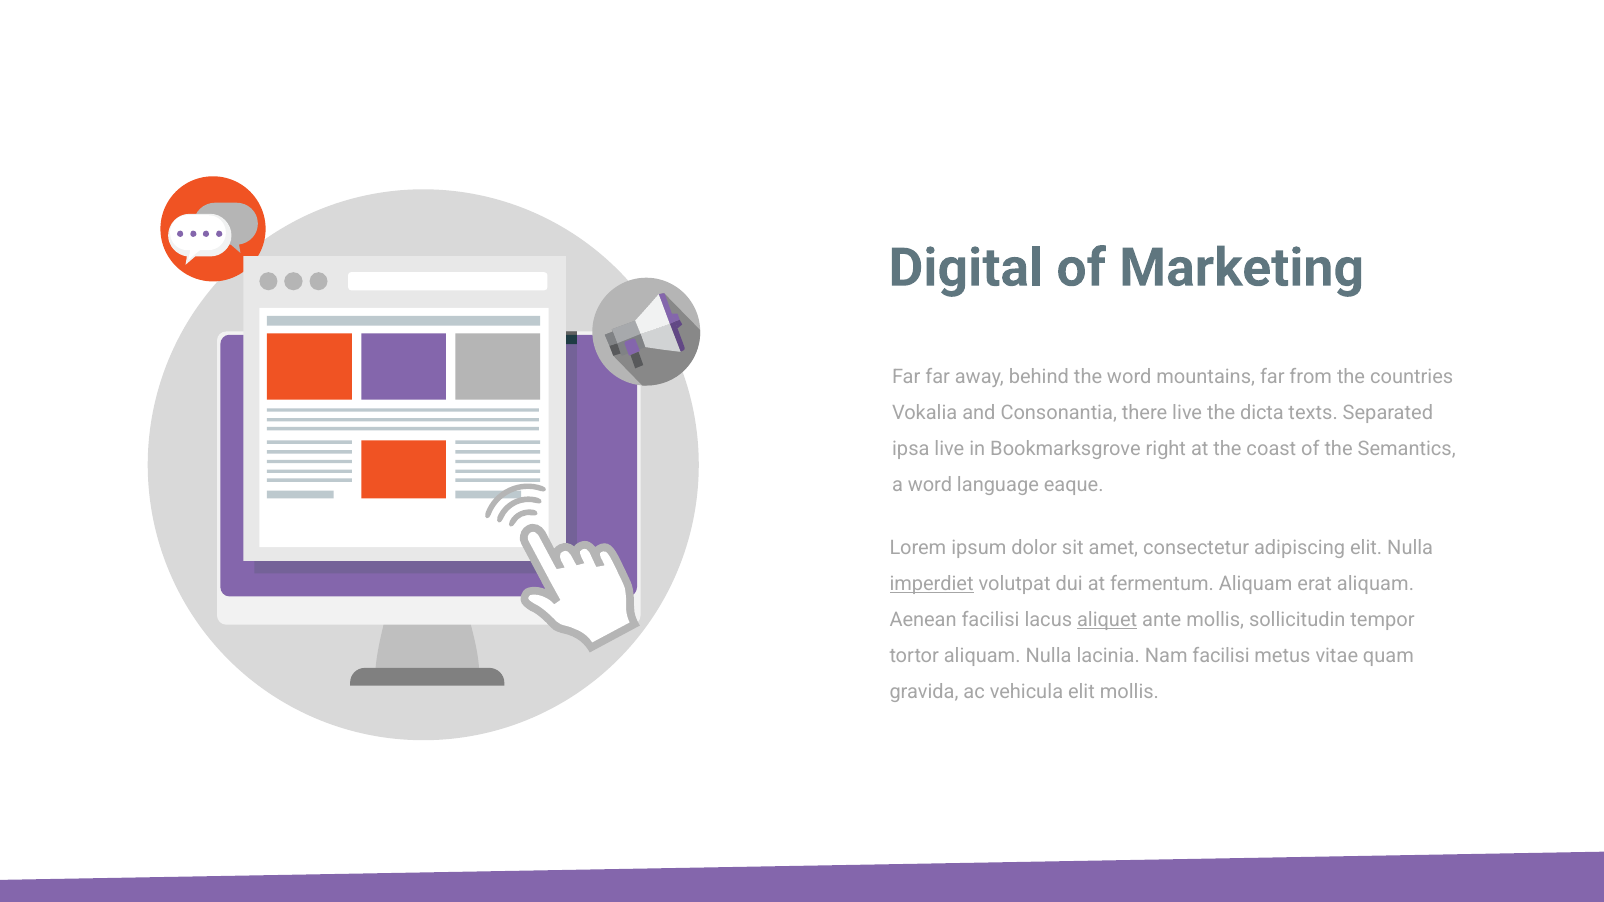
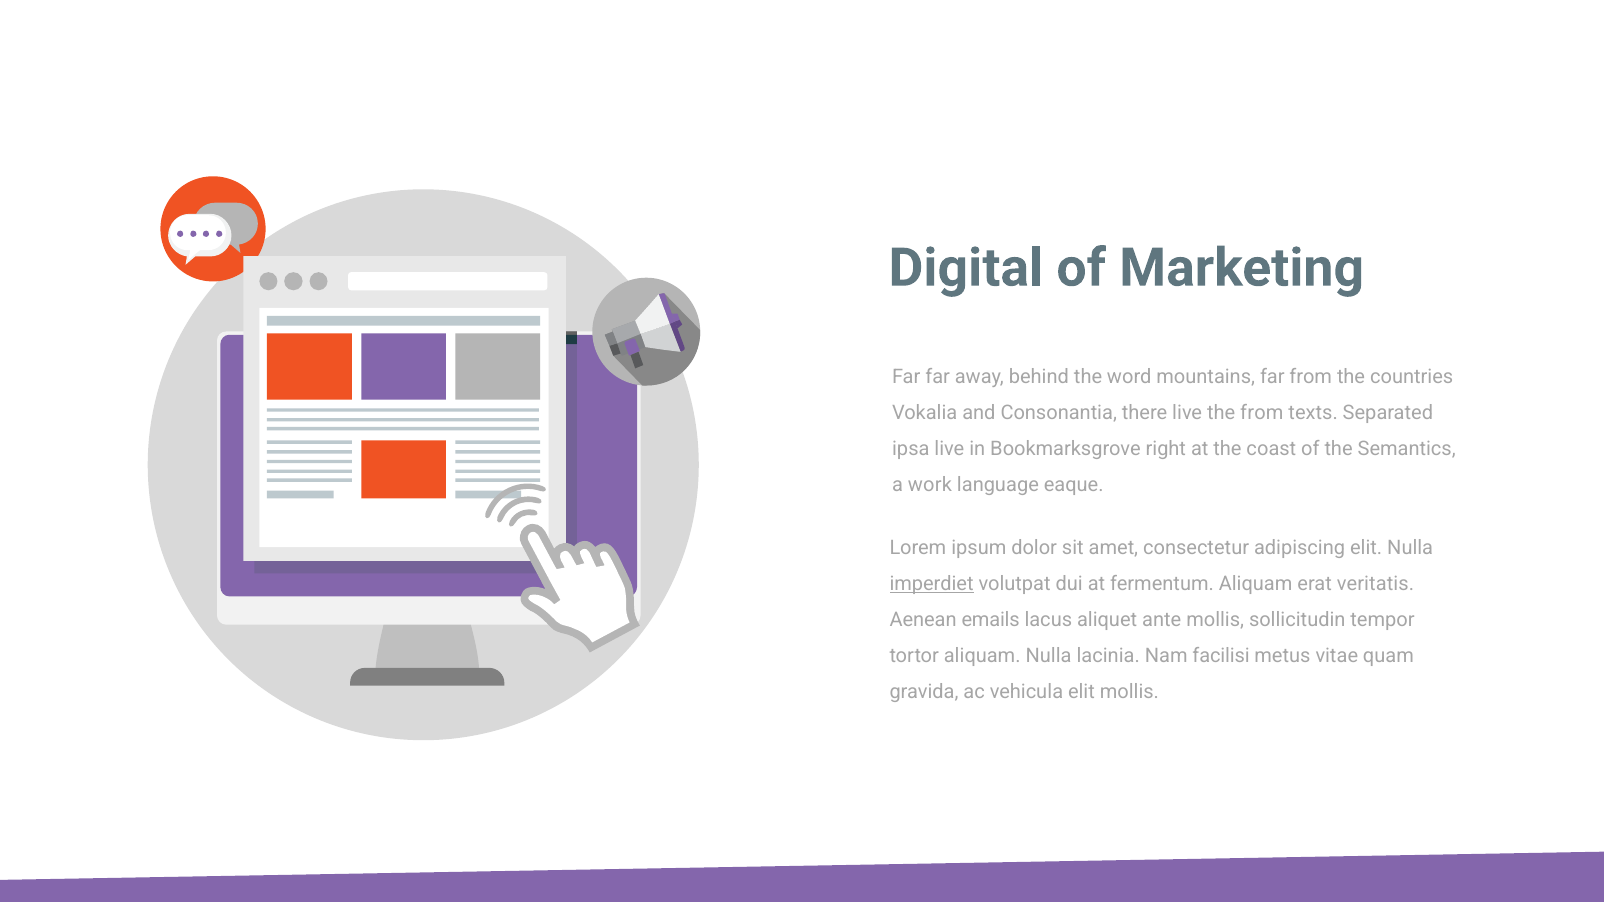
the dicta: dicta -> from
a word: word -> work
erat aliquam: aliquam -> veritatis
Aenean facilisi: facilisi -> emails
aliquet underline: present -> none
